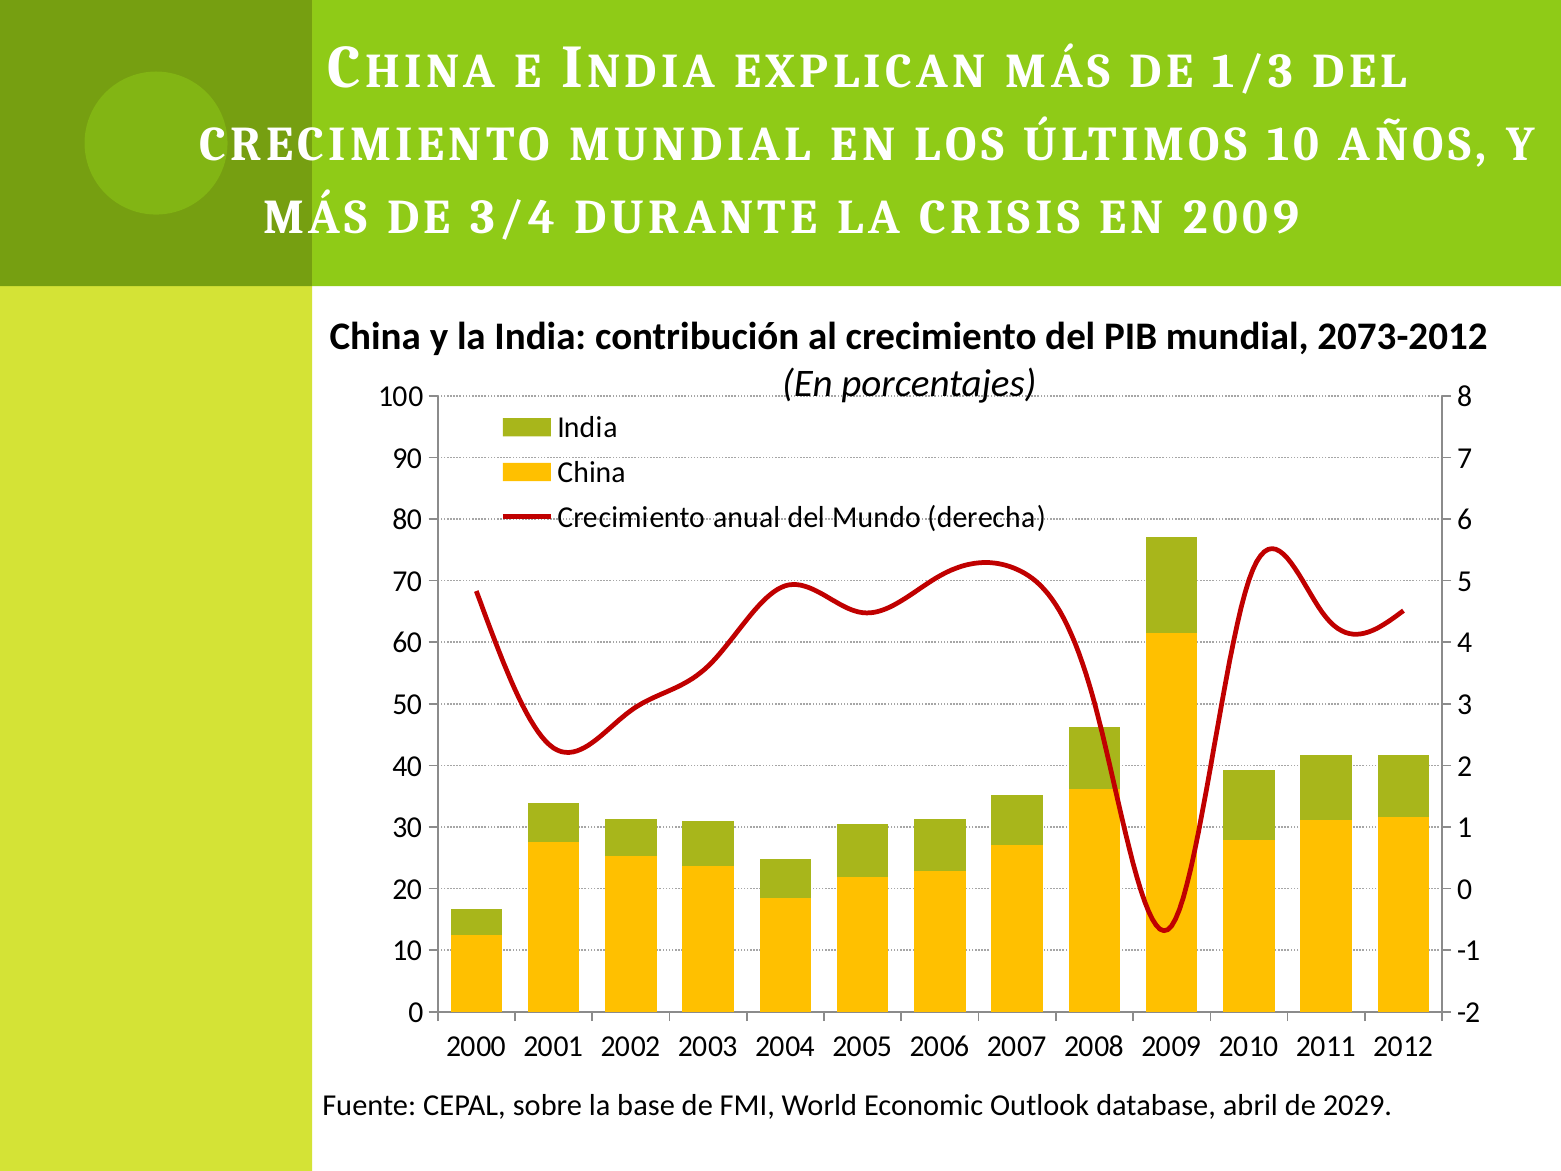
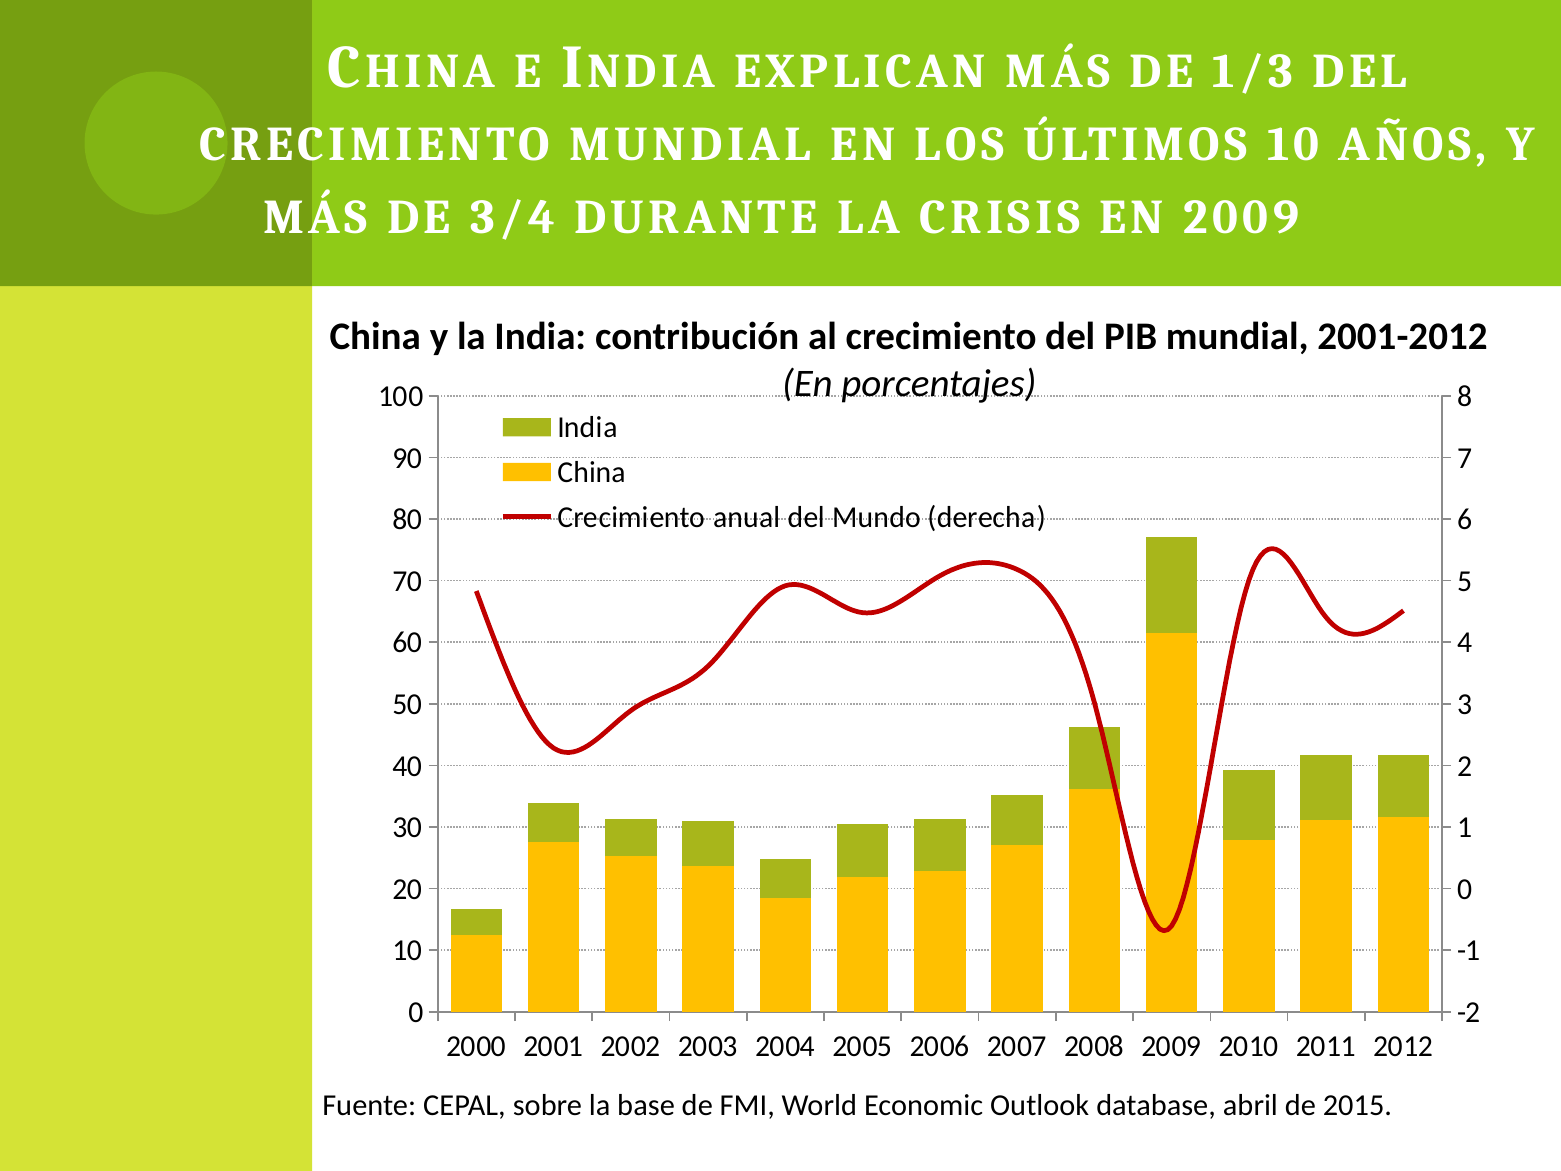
2073-2012: 2073-2012 -> 2001-2012
2029: 2029 -> 2015
